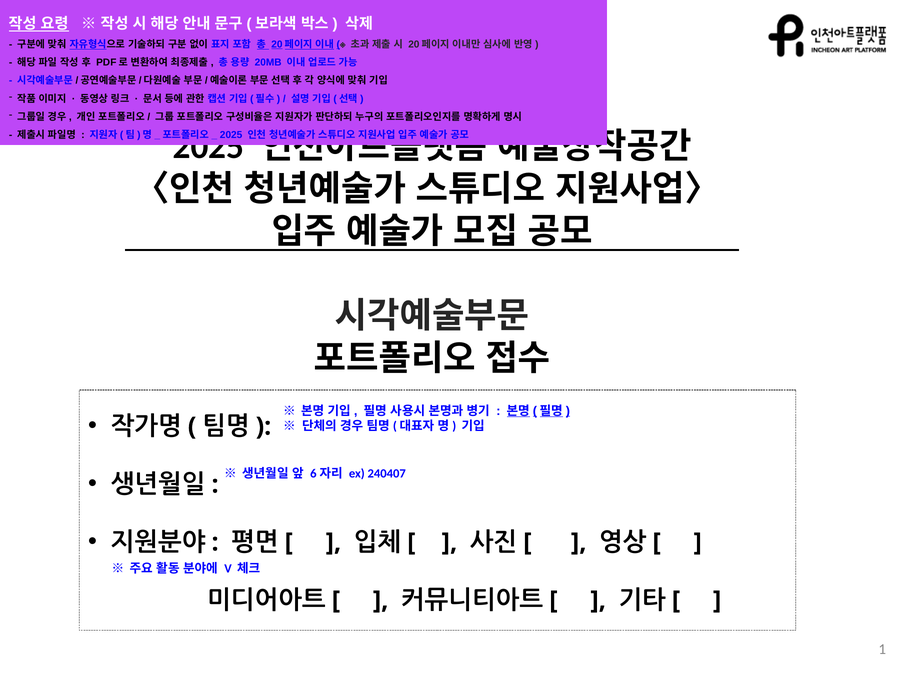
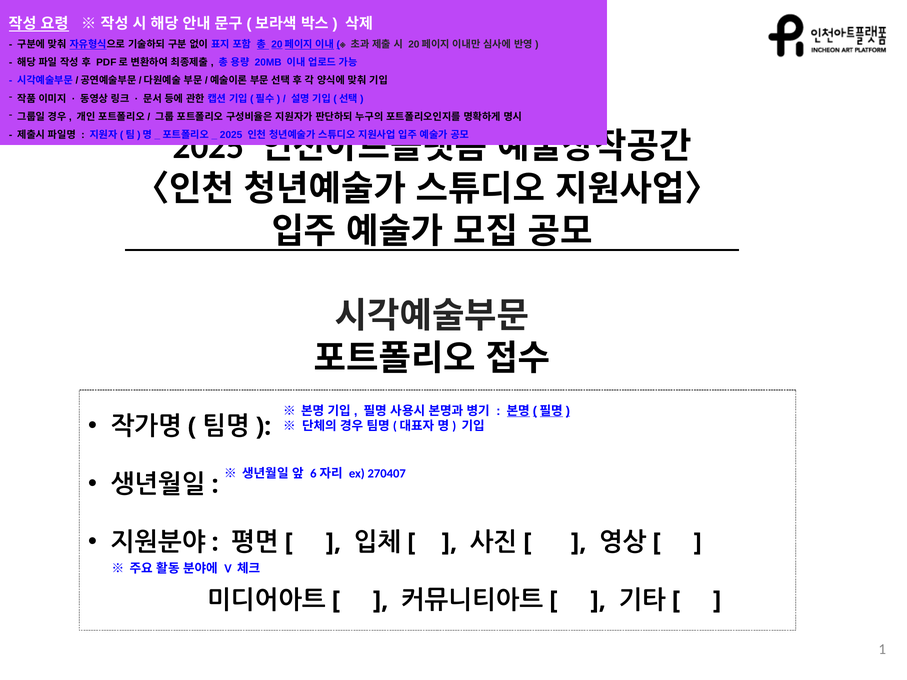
240407: 240407 -> 270407
